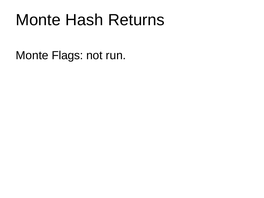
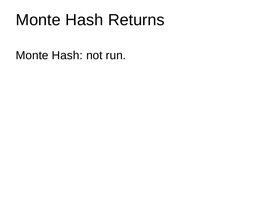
Flags at (67, 55): Flags -> Hash
